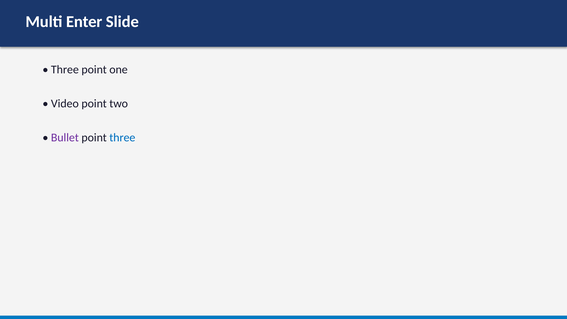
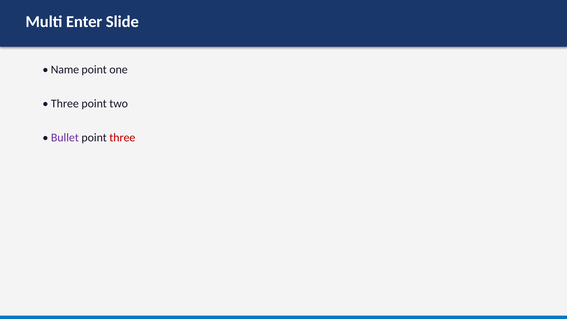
Three at (65, 70): Three -> Name
Video at (65, 104): Video -> Three
three at (122, 138) colour: blue -> red
